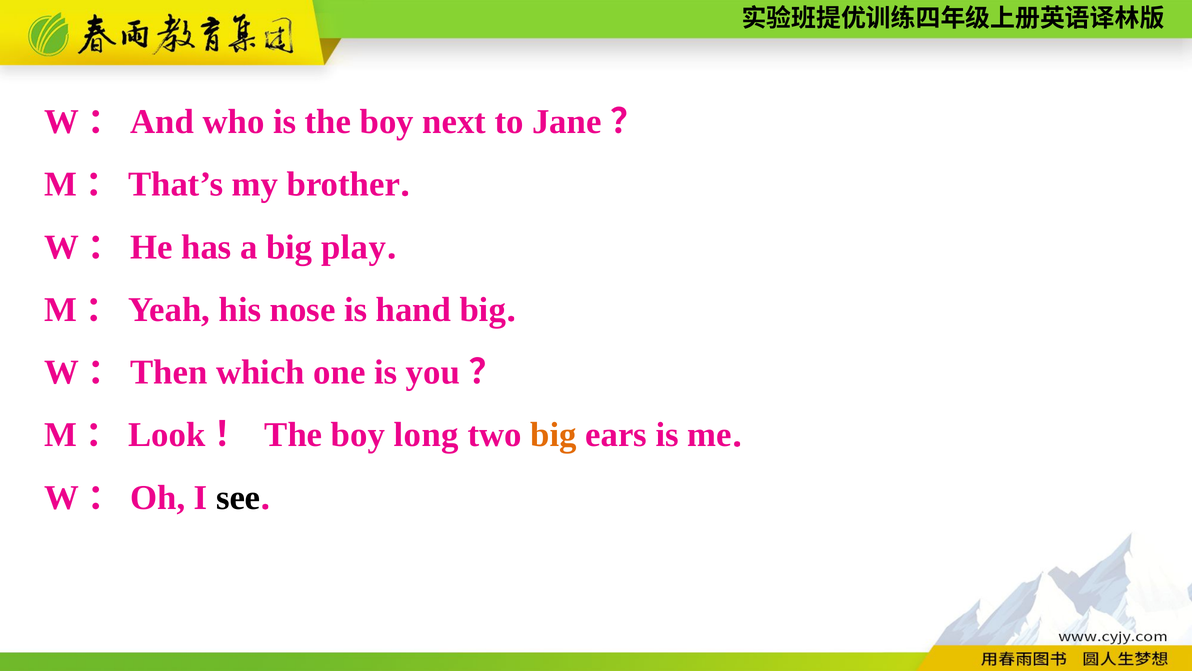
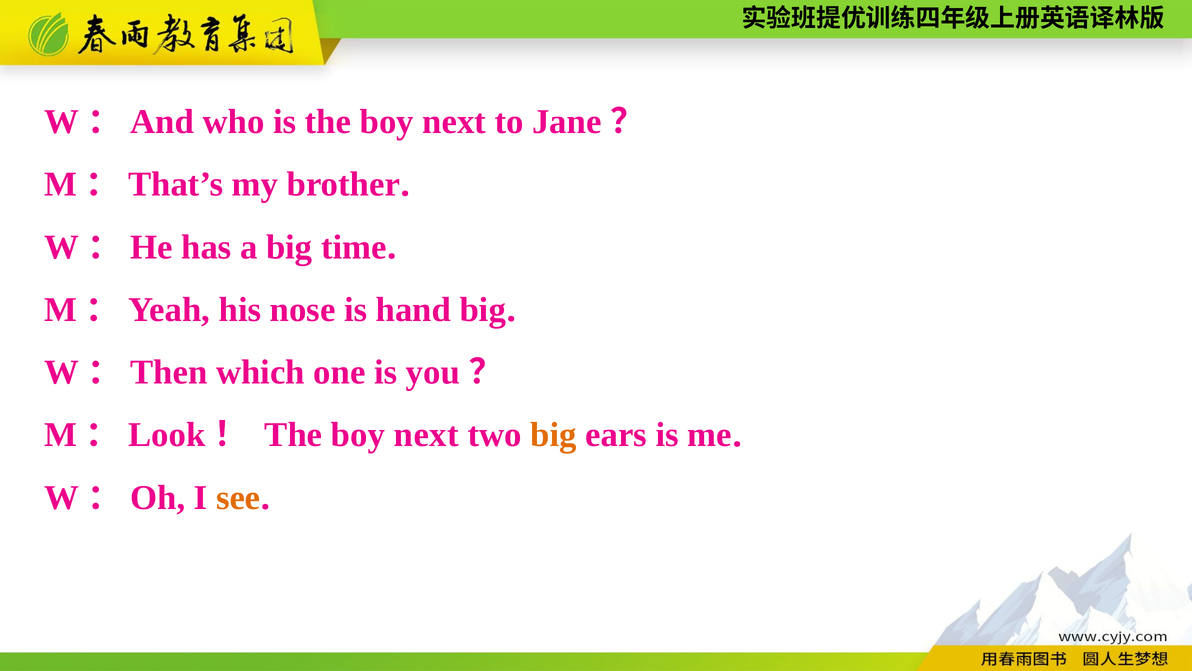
play: play -> time
long at (426, 435): long -> next
see colour: black -> orange
